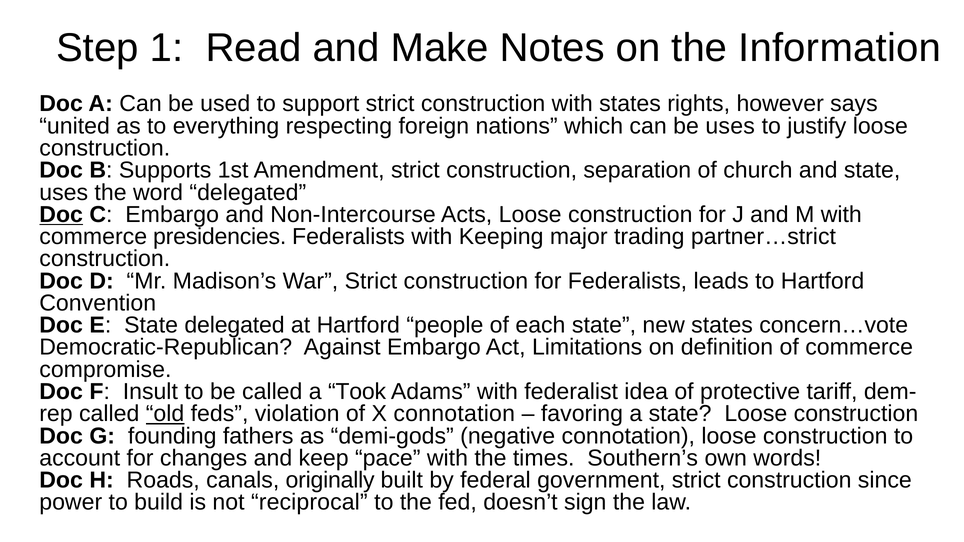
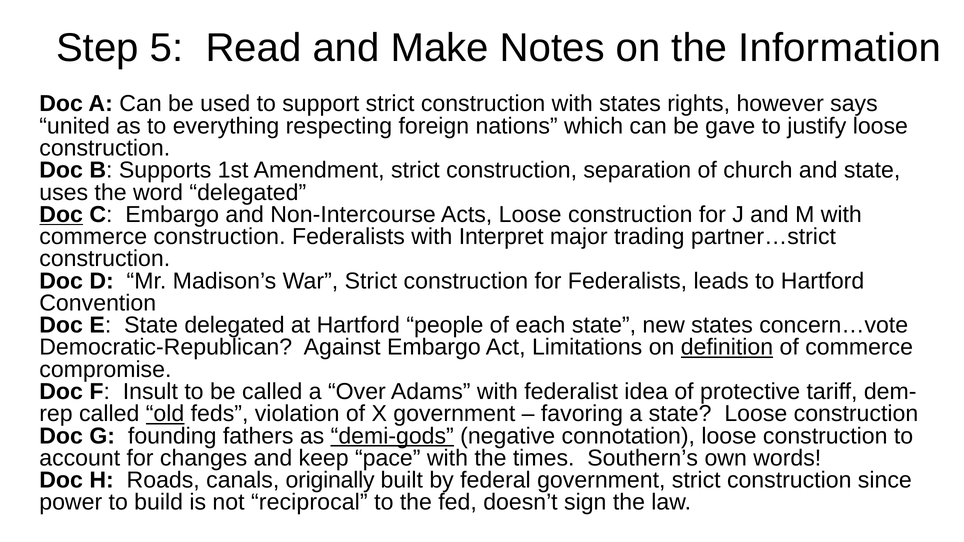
1: 1 -> 5
be uses: uses -> gave
commerce presidencies: presidencies -> construction
Keeping: Keeping -> Interpret
definition underline: none -> present
Took: Took -> Over
X connotation: connotation -> government
demi-gods underline: none -> present
